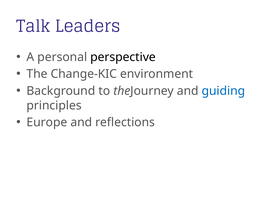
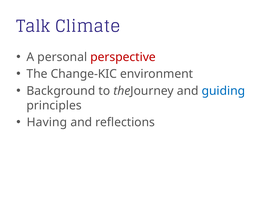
Leaders: Leaders -> Climate
perspective colour: black -> red
Europe: Europe -> Having
